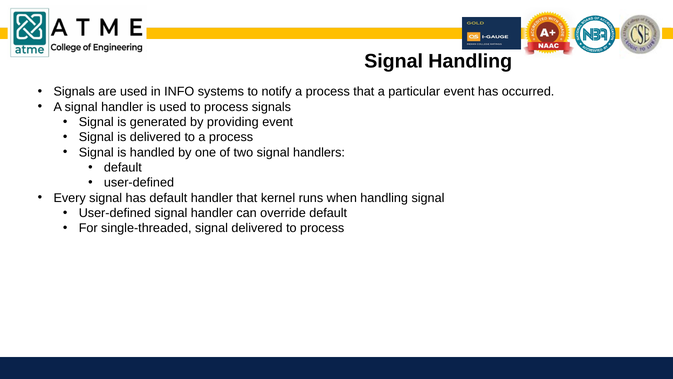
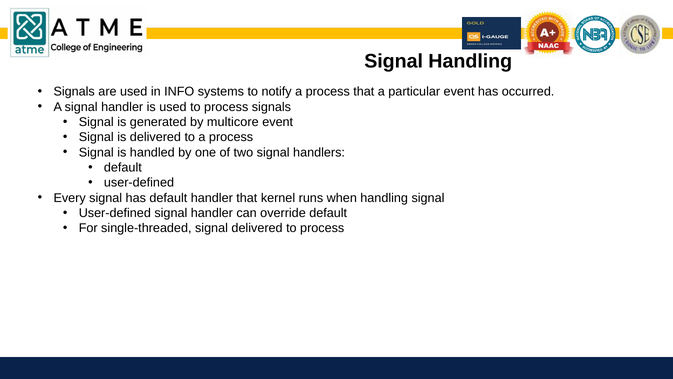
providing: providing -> multicore
